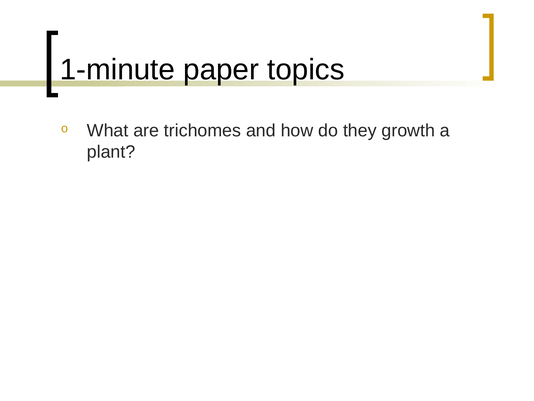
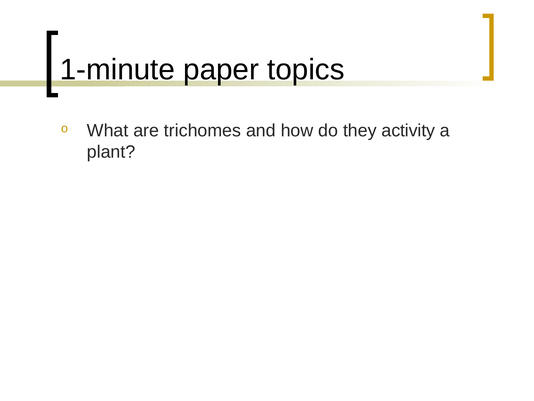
growth: growth -> activity
